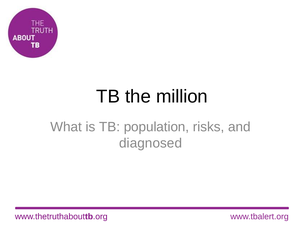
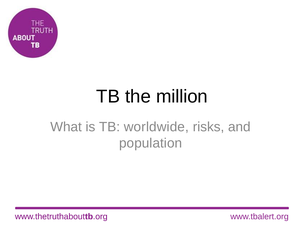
population: population -> worldwide
diagnosed: diagnosed -> population
